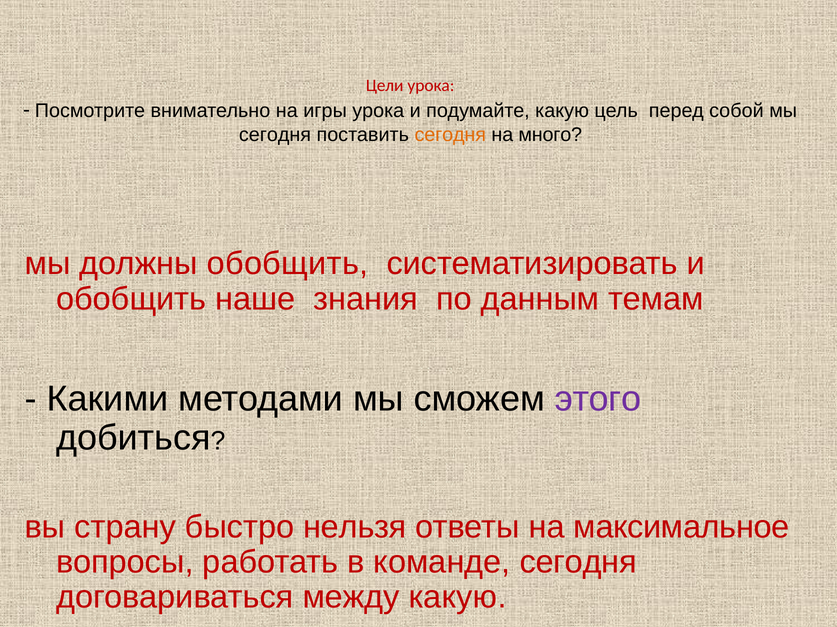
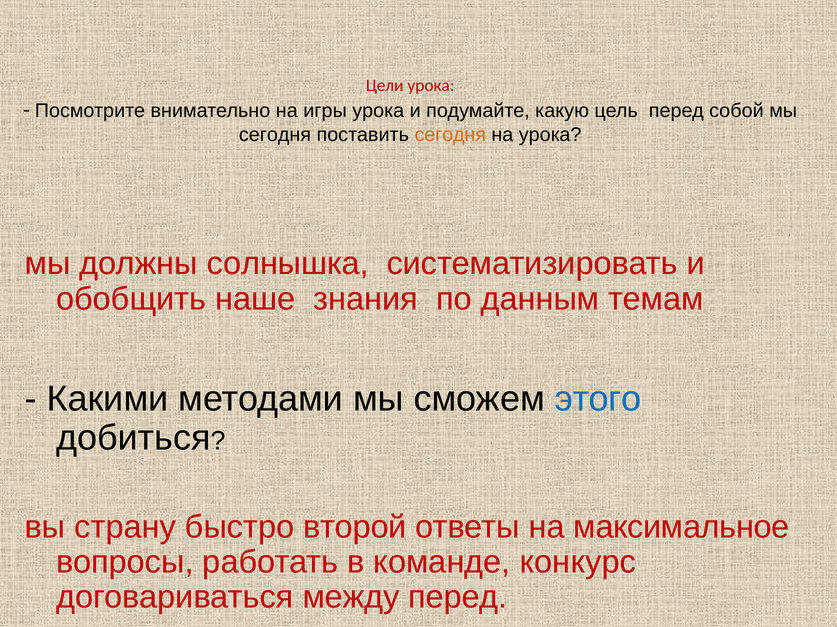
на много: много -> урока
должны обобщить: обобщить -> солнышка
этого colour: purple -> blue
нельзя: нельзя -> второй
команде сегодня: сегодня -> конкурс
между какую: какую -> перед
